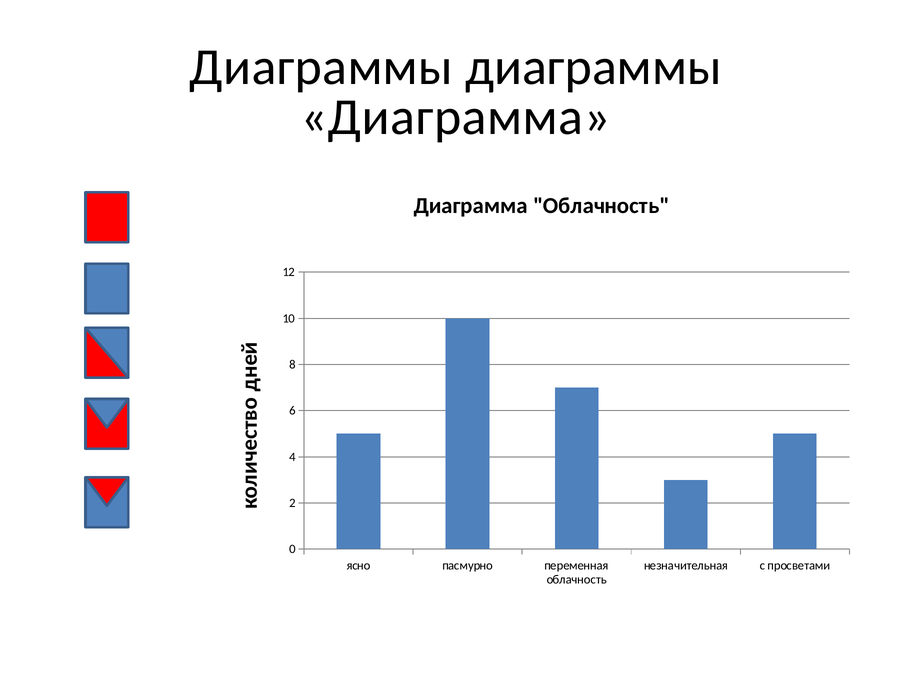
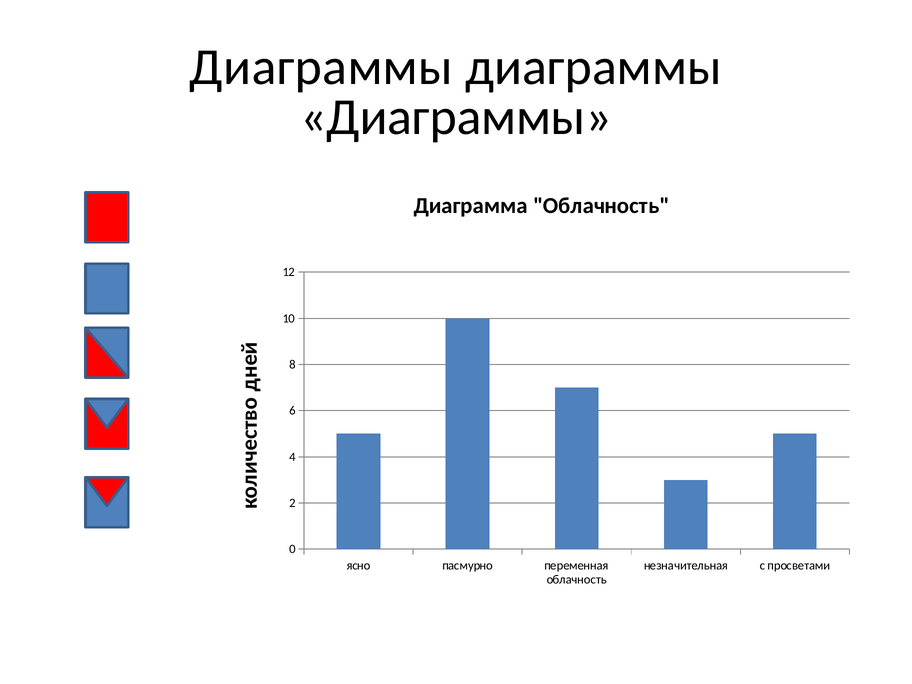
Диаграмма at (456, 117): Диаграмма -> Диаграммы
